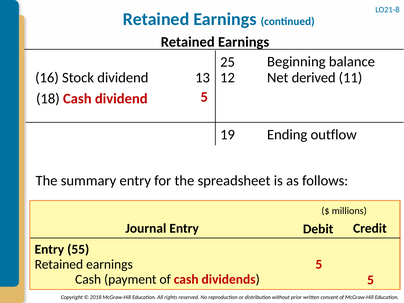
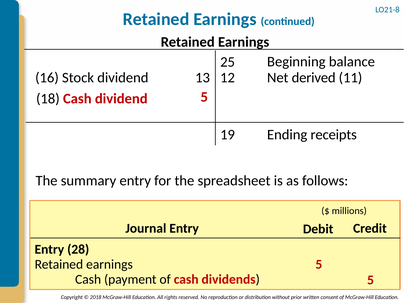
outflow: outflow -> receipts
55: 55 -> 28
